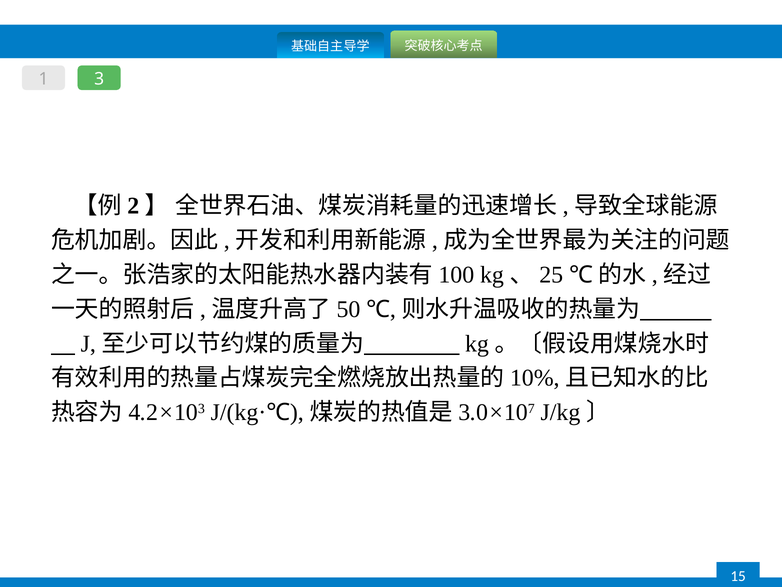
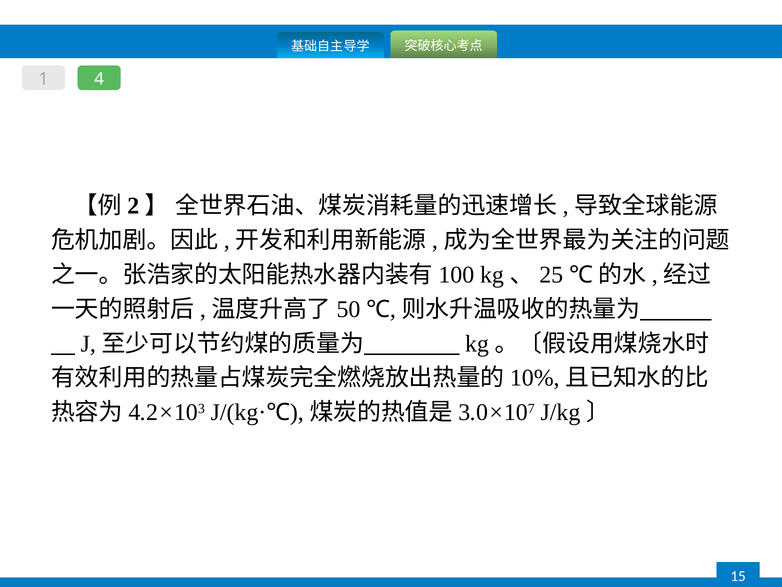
3: 3 -> 4
